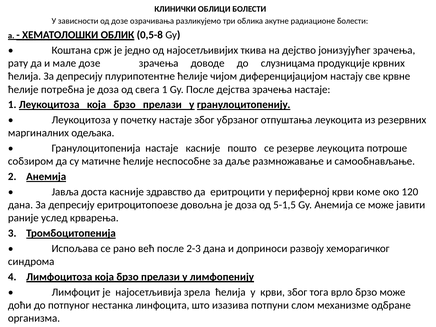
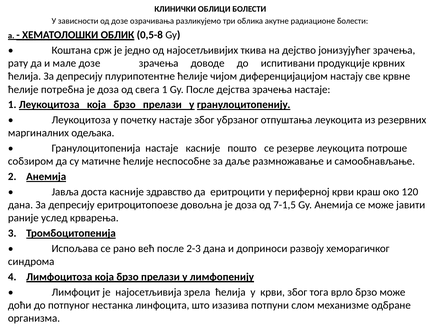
слузницама: слузницама -> испитивани
коме: коме -> краш
5-1,5: 5-1,5 -> 7-1,5
